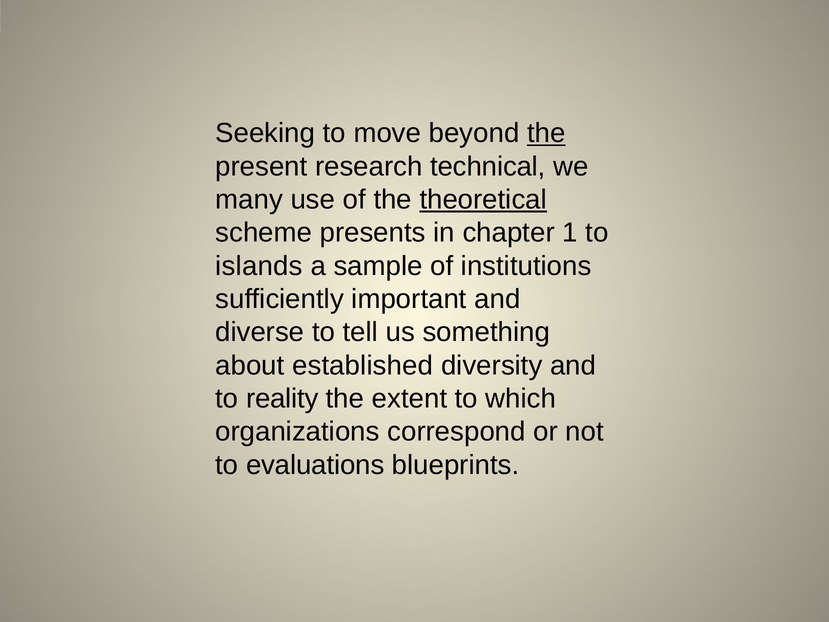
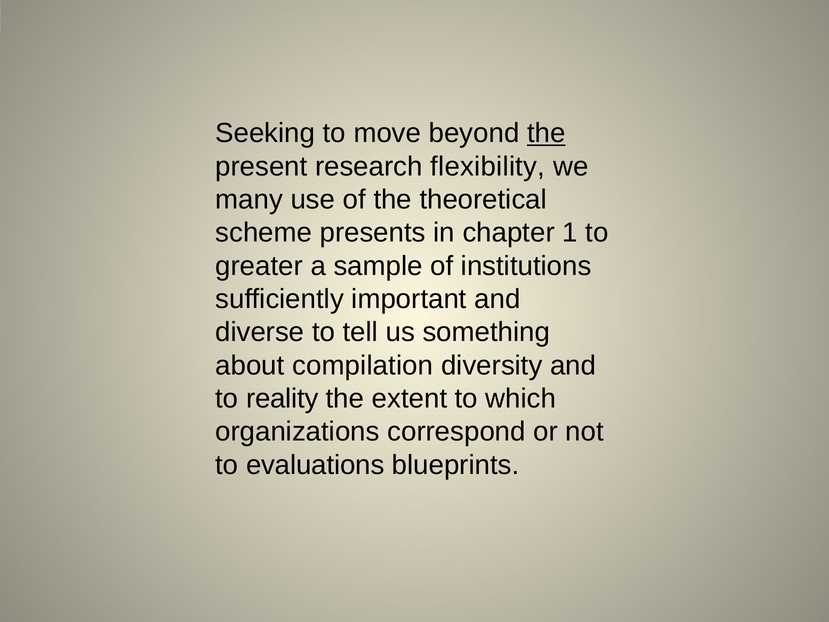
technical: technical -> flexibility
theoretical underline: present -> none
islands: islands -> greater
established: established -> compilation
